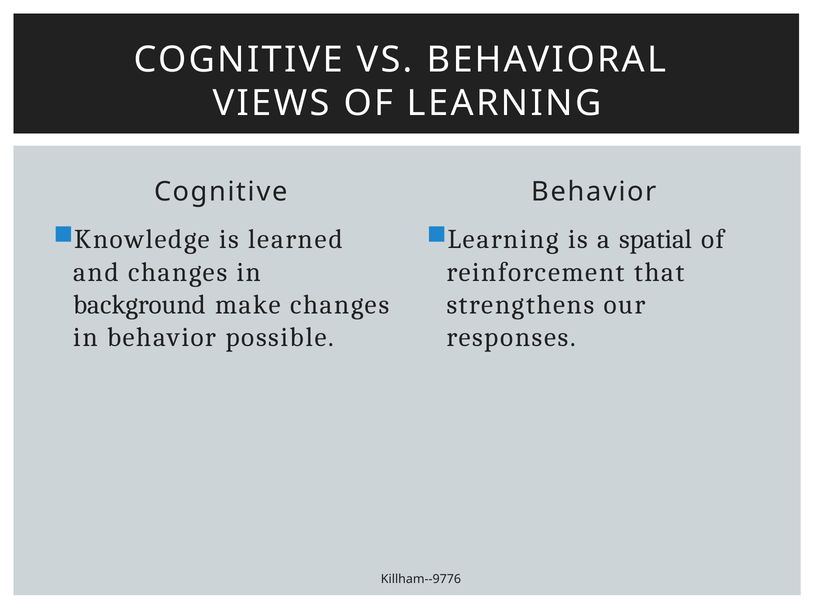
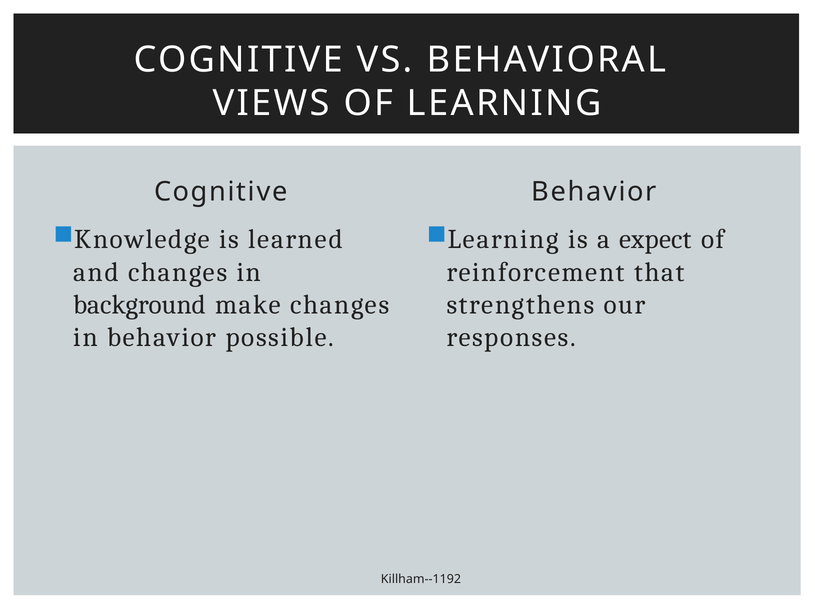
spatial: spatial -> expect
Killham--9776: Killham--9776 -> Killham--1192
